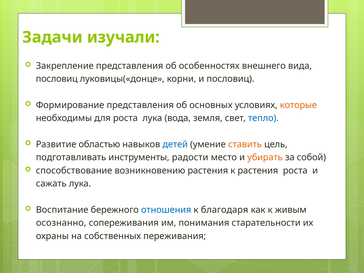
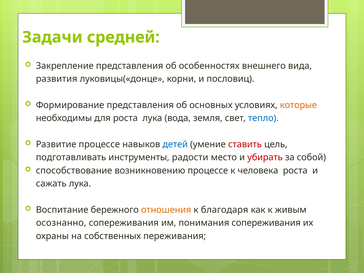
изучали: изучали -> средней
пословиц at (57, 79): пословиц -> развития
Развитие областью: областью -> процессе
ставить colour: orange -> red
убирать colour: orange -> red
возникновению растения: растения -> процессе
к растения: растения -> человека
отношения colour: blue -> orange
понимания старательности: старательности -> сопереживания
